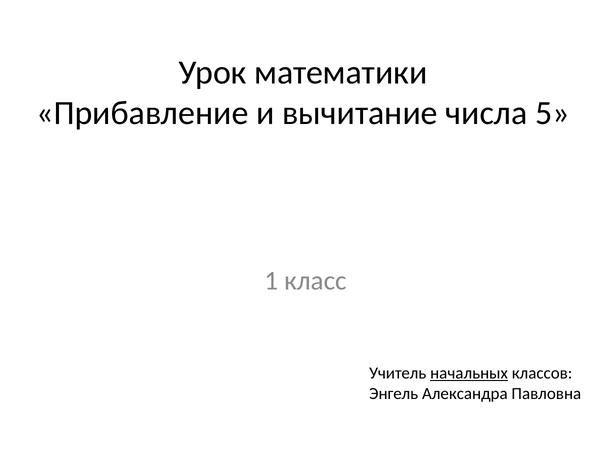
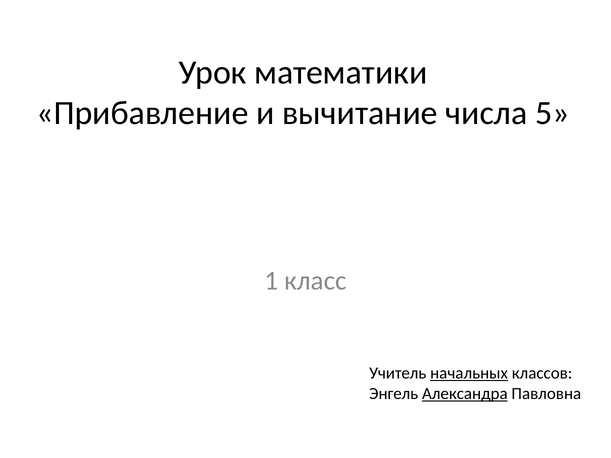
Александра underline: none -> present
